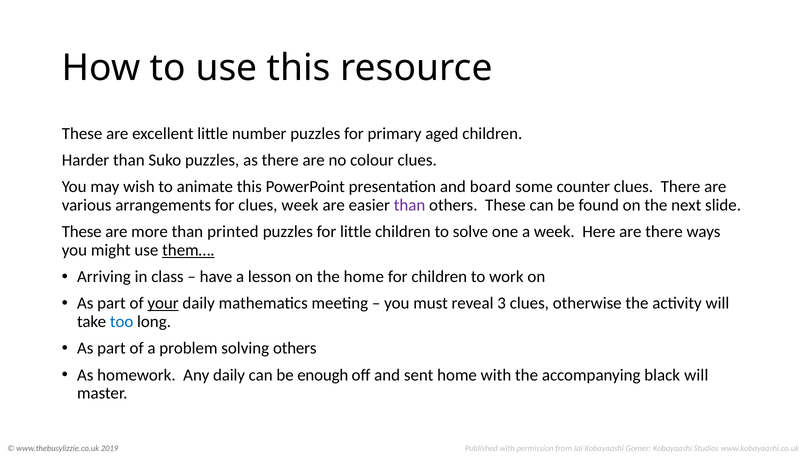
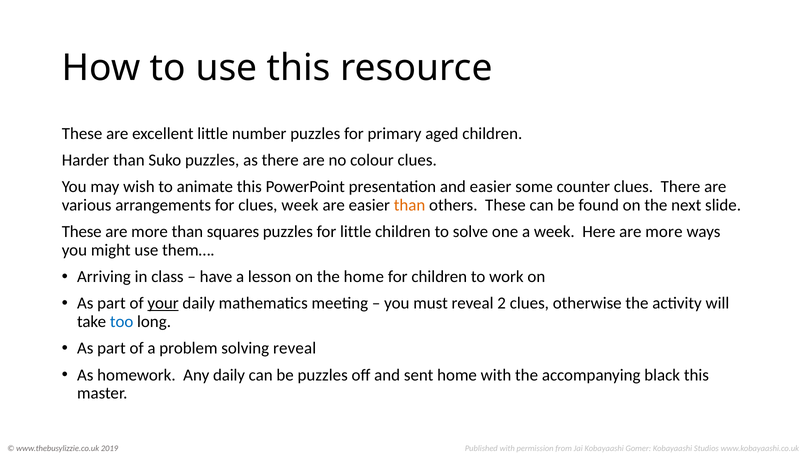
and board: board -> easier
than at (410, 205) colour: purple -> orange
printed: printed -> squares
Here are there: there -> more
them… underline: present -> none
3: 3 -> 2
solving others: others -> reveal
be enough: enough -> puzzles
black will: will -> this
